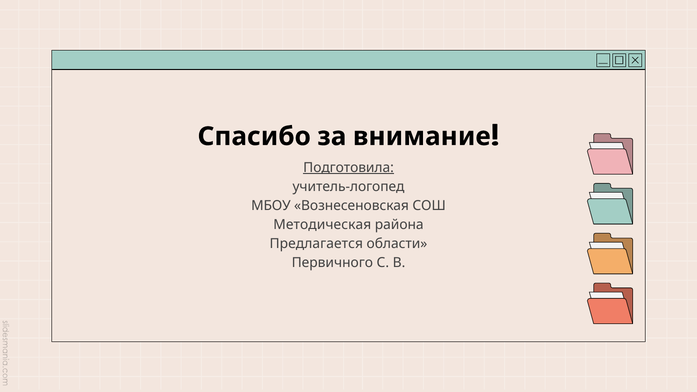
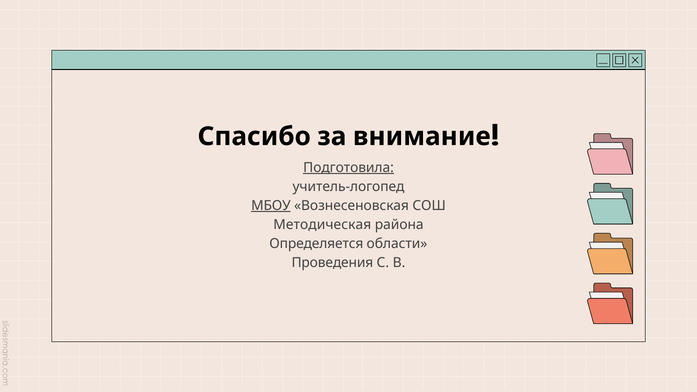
МБОУ underline: none -> present
Предлагается: Предлагается -> Определяется
Первичного: Первичного -> Проведения
